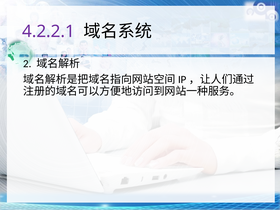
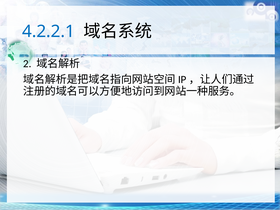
4.2.2.1 colour: purple -> blue
